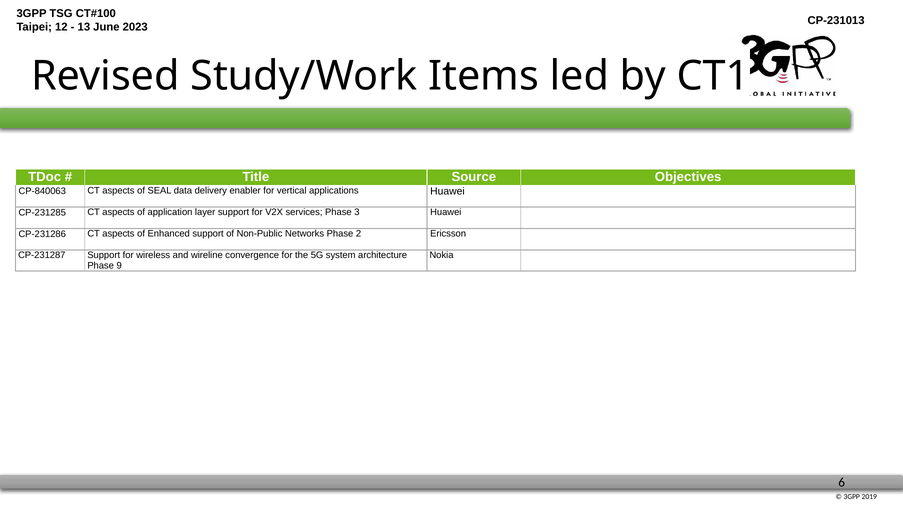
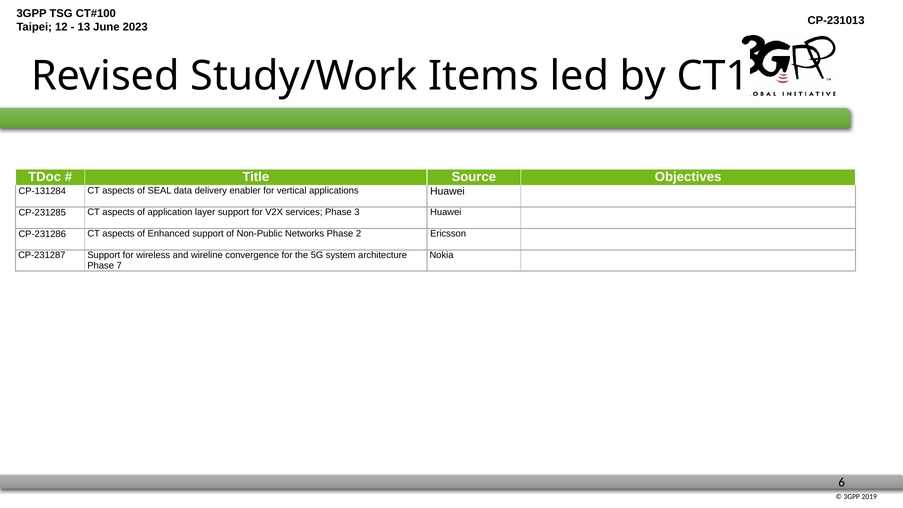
CP-840063: CP-840063 -> CP-131284
9: 9 -> 7
